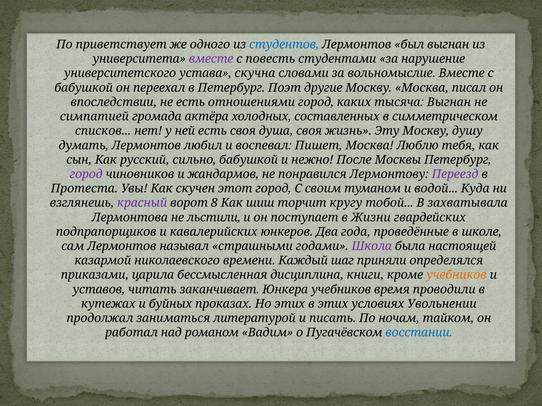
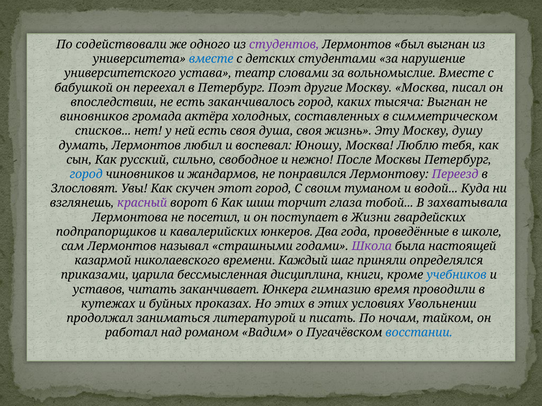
приветствует: приветствует -> содействовали
студентов colour: blue -> purple
вместе at (211, 59) colour: purple -> blue
повесть: повесть -> детских
скучна: скучна -> театр
отношениями: отношениями -> заканчивалось
симпатией: симпатией -> виновников
Пишет: Пишет -> Юношу
сильно бабушкой: бабушкой -> свободное
город at (86, 174) colour: purple -> blue
Протеста: Протеста -> Злословят
8: 8 -> 6
кругу: кругу -> глаза
льстили: льстили -> посетил
учебников at (457, 275) colour: orange -> blue
Юнкера учебников: учебников -> гимназию
